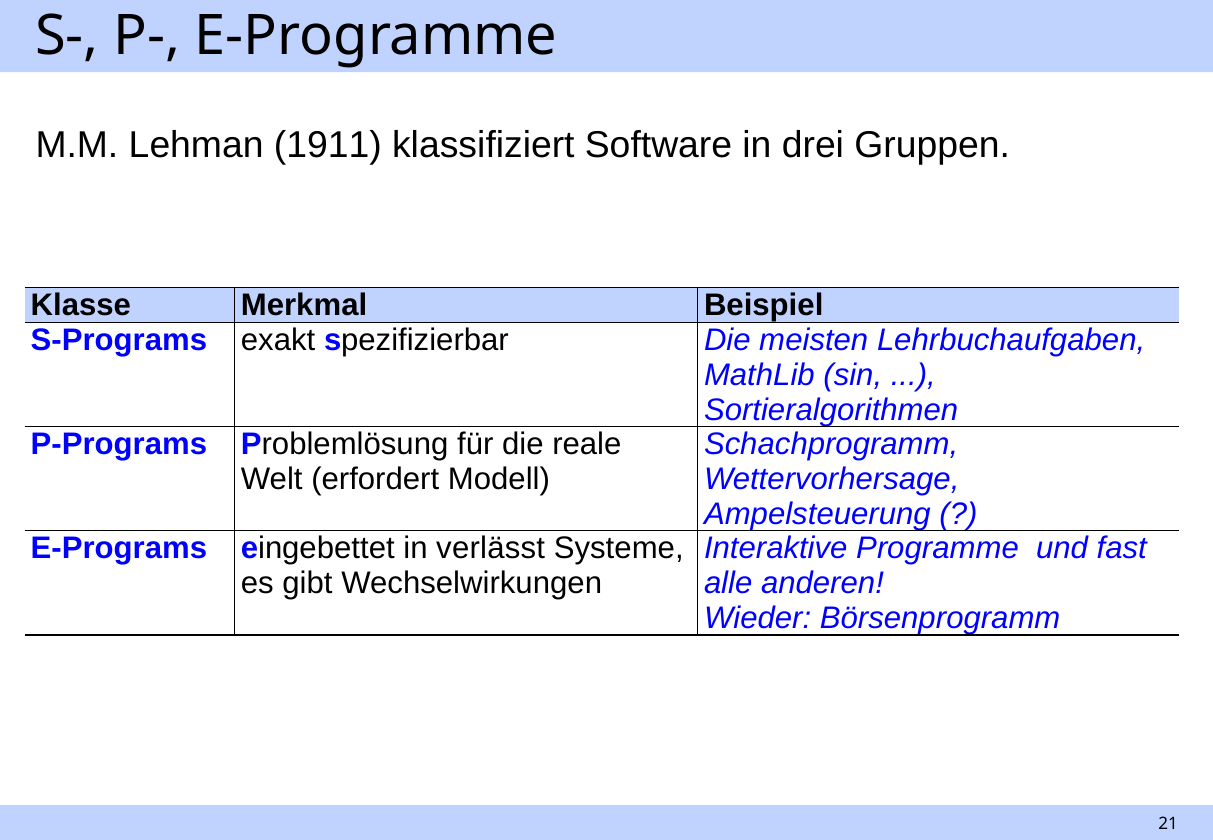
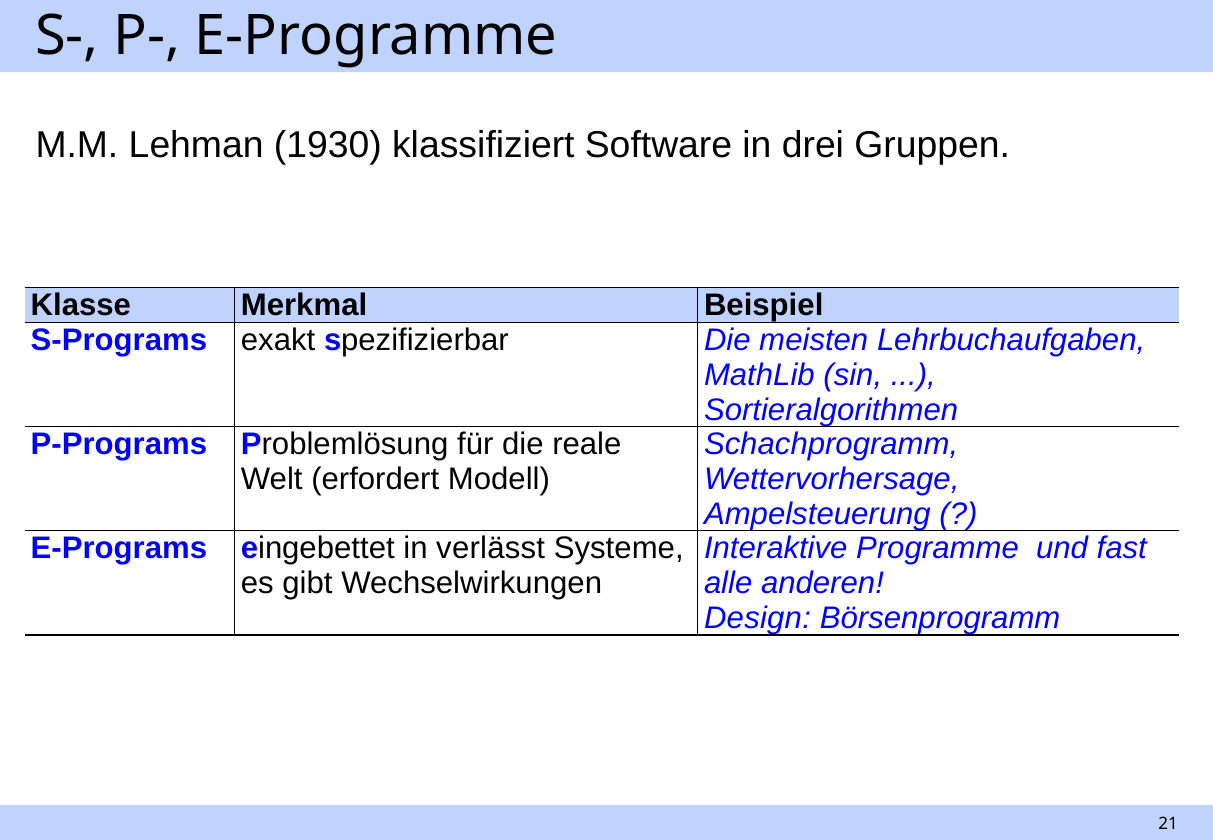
1911: 1911 -> 1930
Wieder: Wieder -> Design
